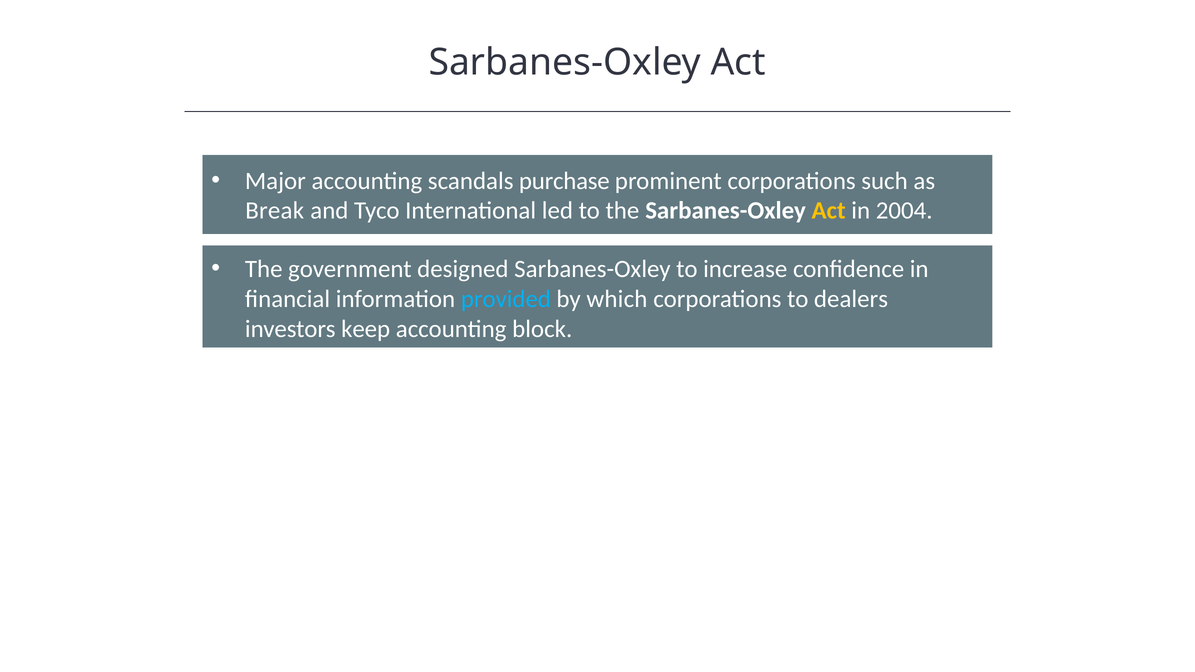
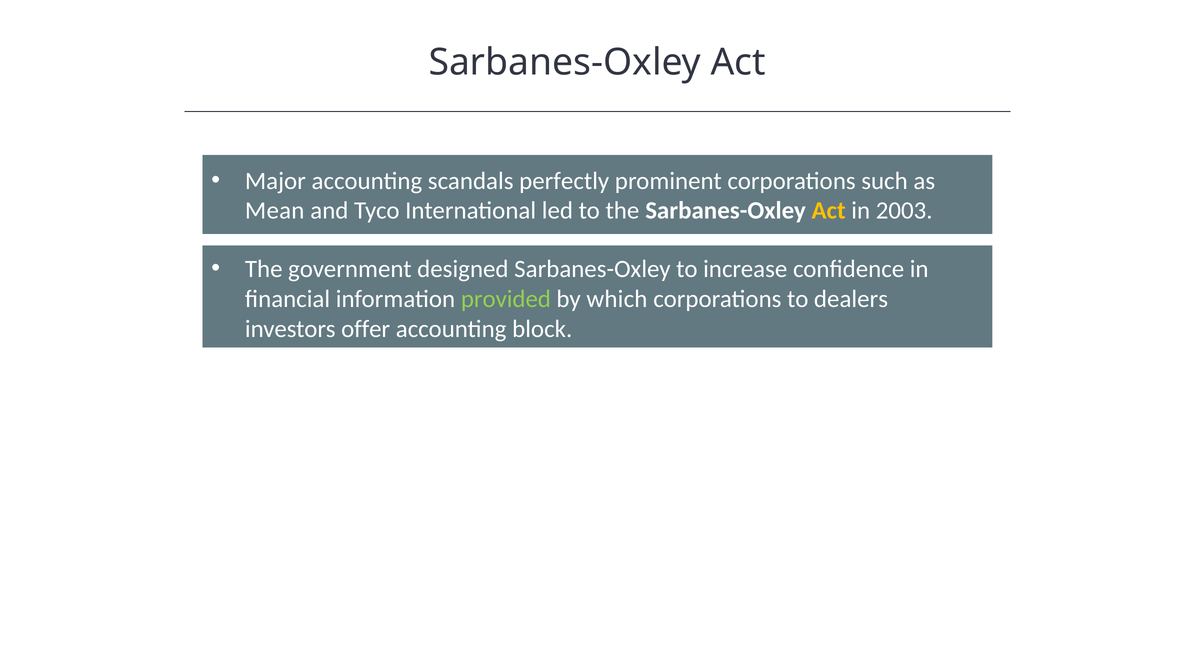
purchase: purchase -> perfectly
Break: Break -> Mean
2004: 2004 -> 2003
provided colour: light blue -> light green
keep: keep -> offer
